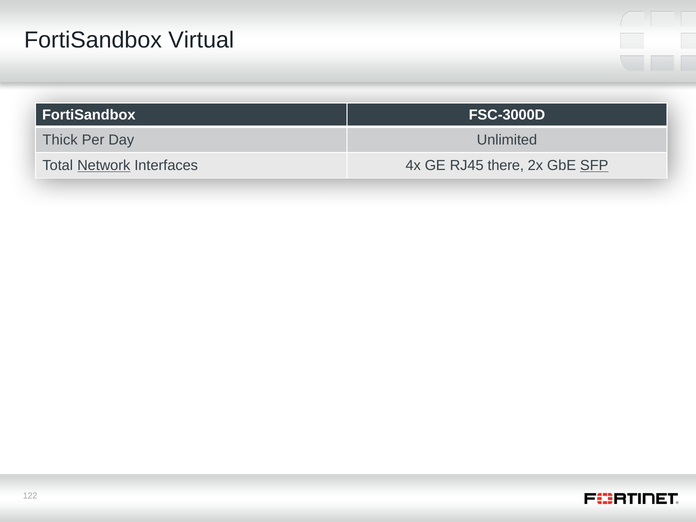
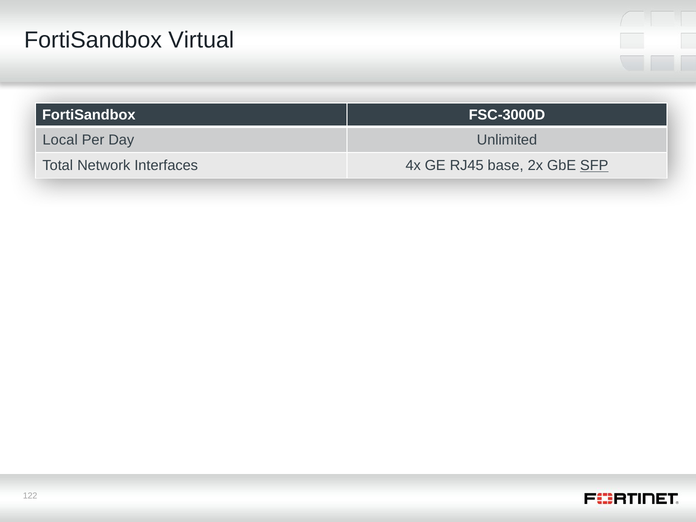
Thick: Thick -> Local
Network underline: present -> none
there: there -> base
